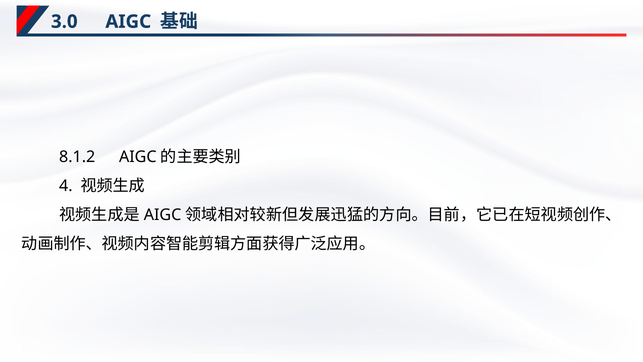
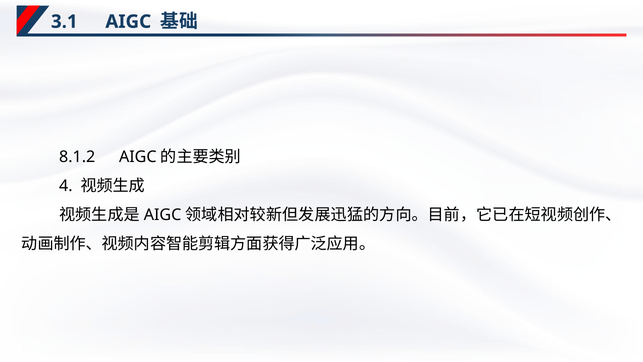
3.0: 3.0 -> 3.1
